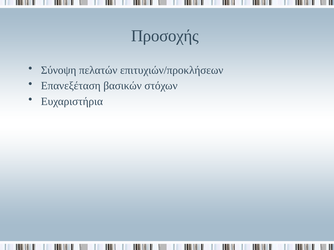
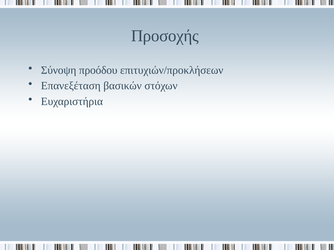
πελατών: πελατών -> προόδου
